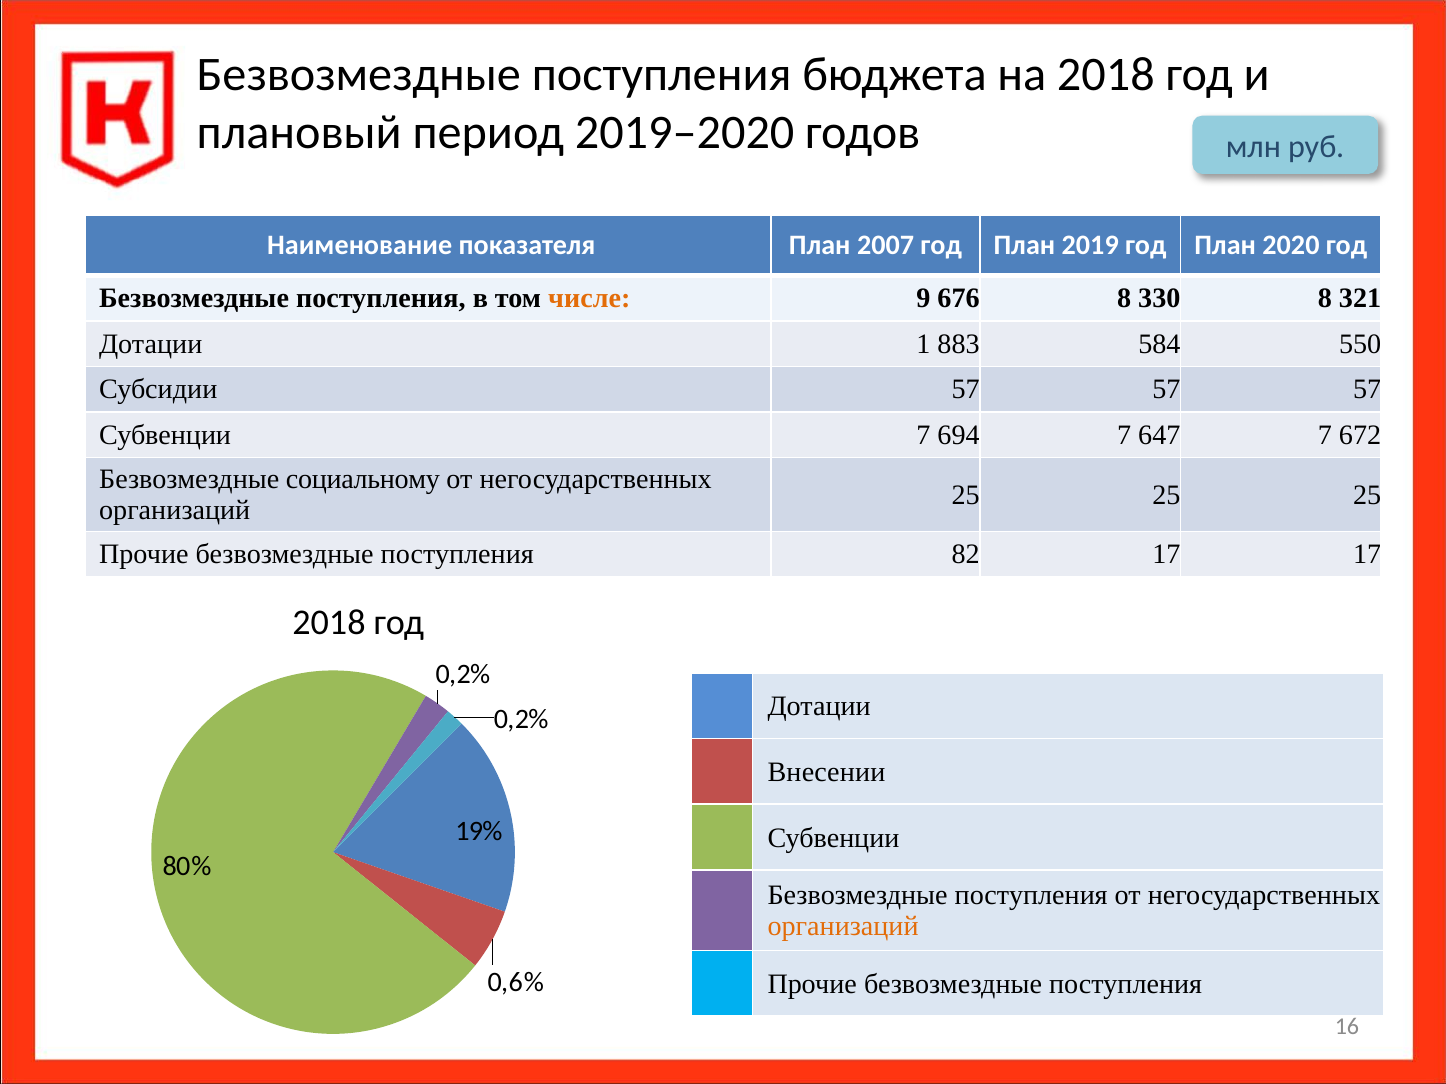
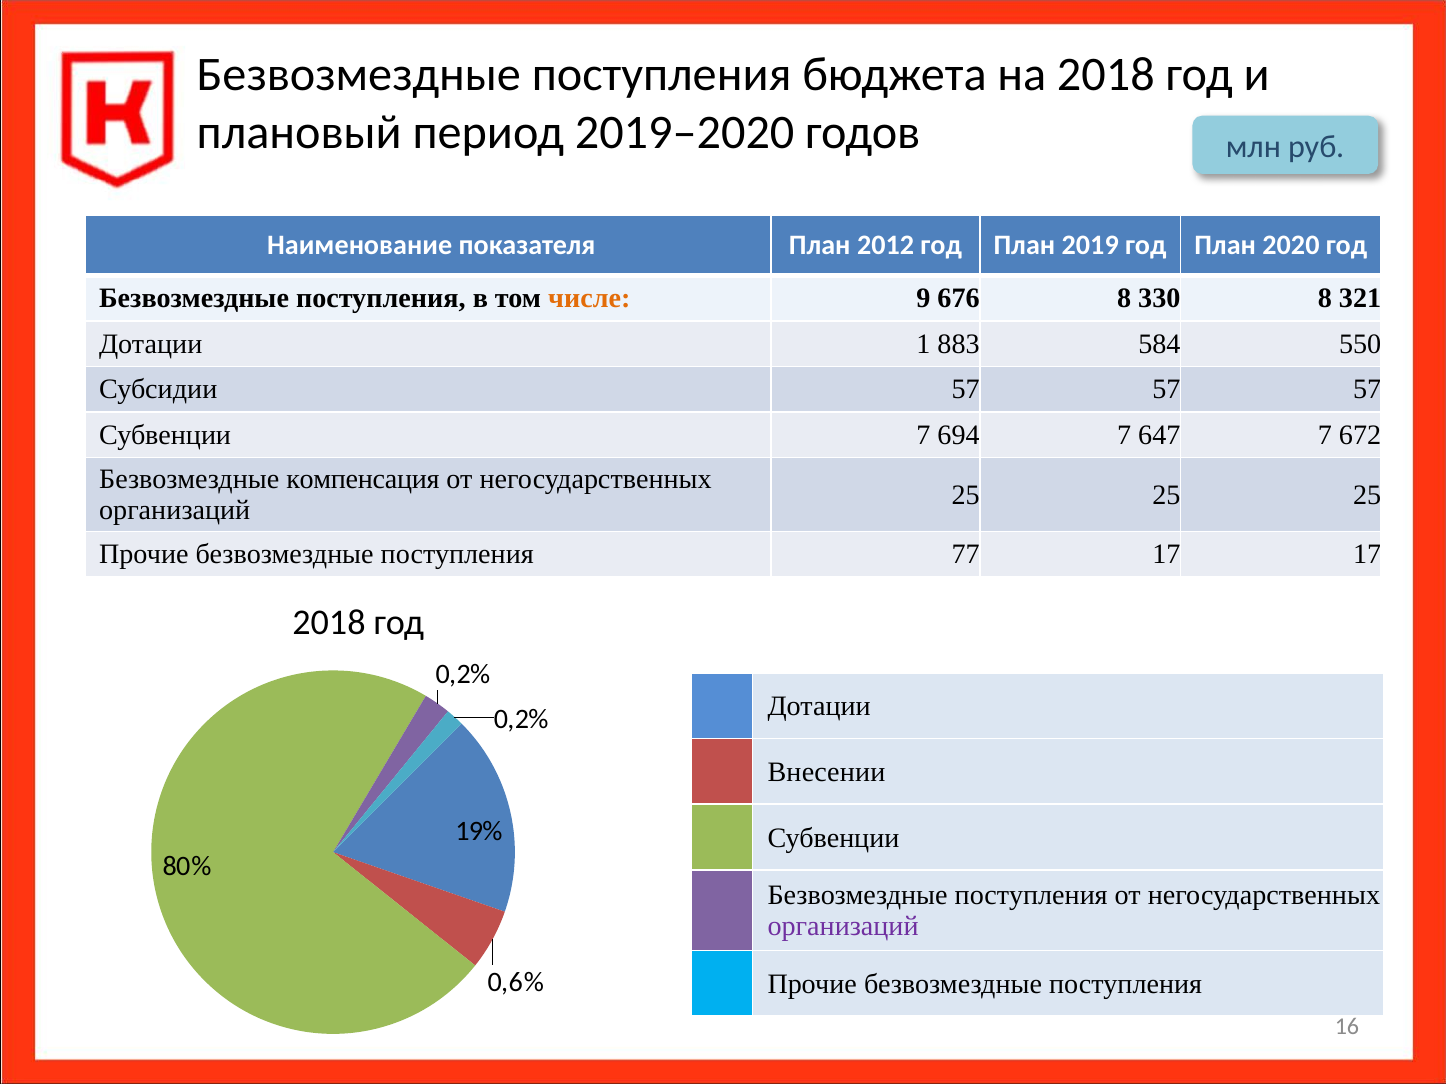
2007: 2007 -> 2012
социальному: социальному -> компенсация
82: 82 -> 77
организаций at (843, 927) colour: orange -> purple
